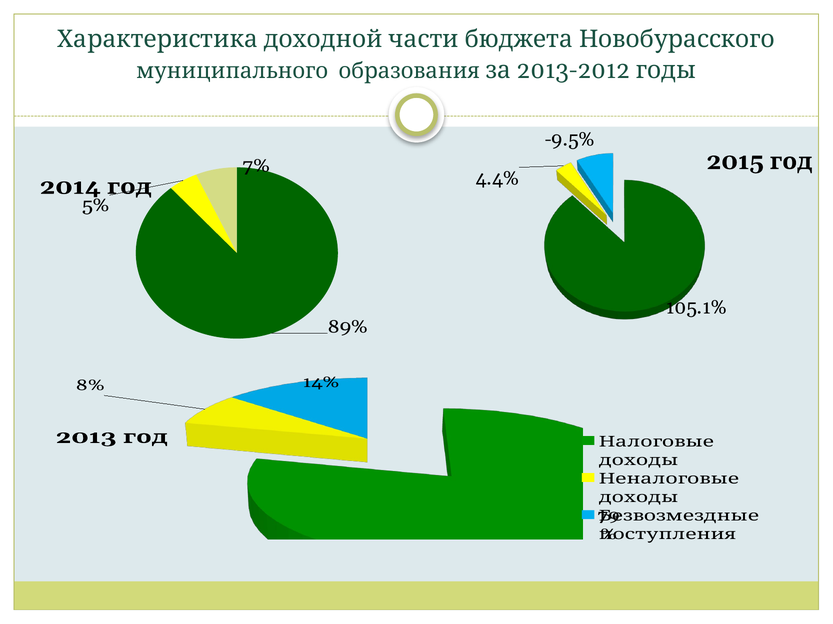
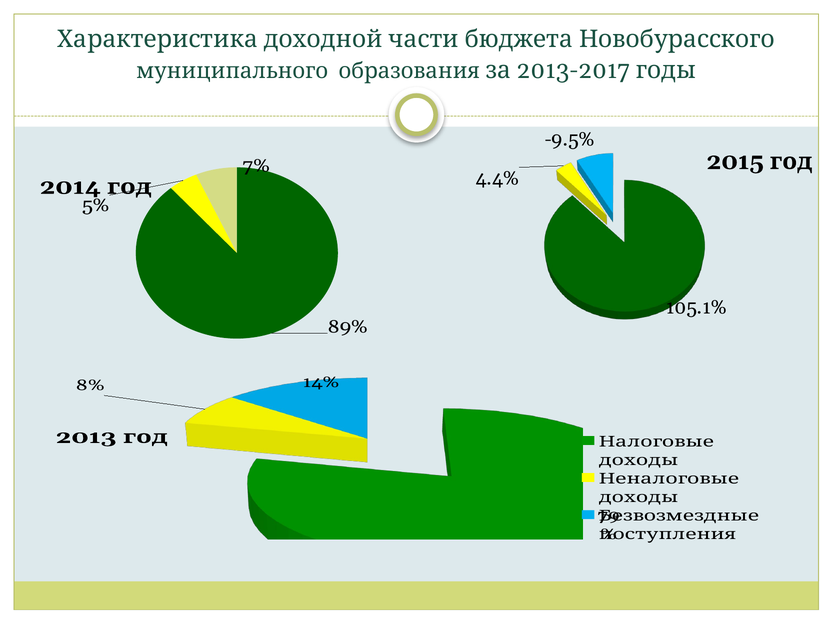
2013-2012: 2013-2012 -> 2013-2017
